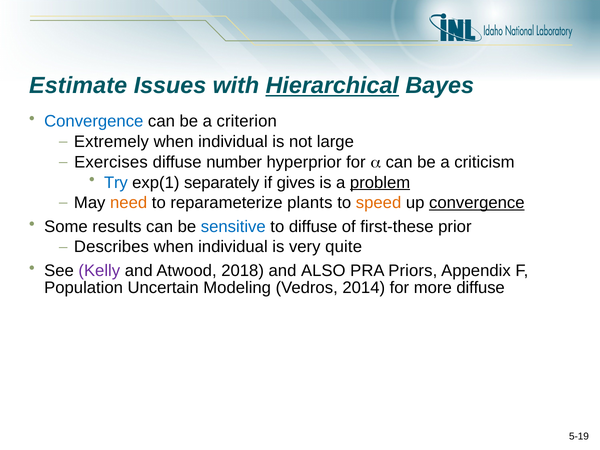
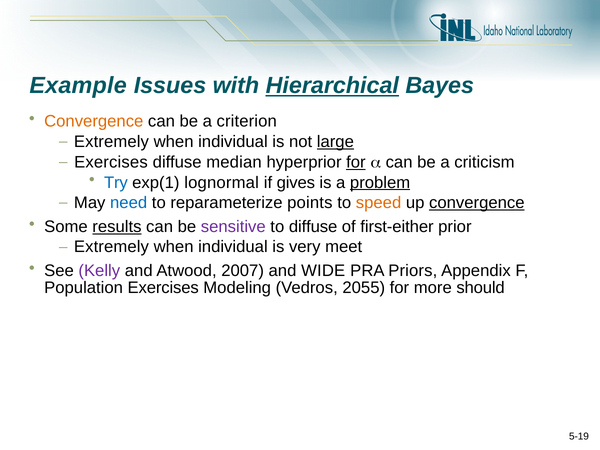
Estimate: Estimate -> Example
Convergence at (94, 121) colour: blue -> orange
large underline: none -> present
number: number -> median
for at (356, 162) underline: none -> present
separately: separately -> lognormal
need colour: orange -> blue
plants: plants -> points
results underline: none -> present
sensitive colour: blue -> purple
first-these: first-these -> first-either
Describes at (111, 247): Describes -> Extremely
quite: quite -> meet
2018: 2018 -> 2007
ALSO: ALSO -> WIDE
Population Uncertain: Uncertain -> Exercises
2014: 2014 -> 2055
more diffuse: diffuse -> should
